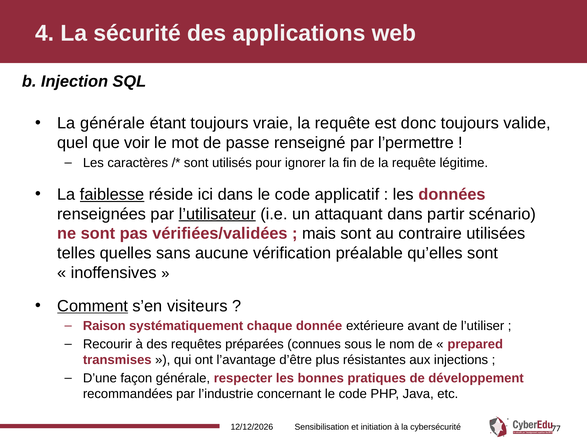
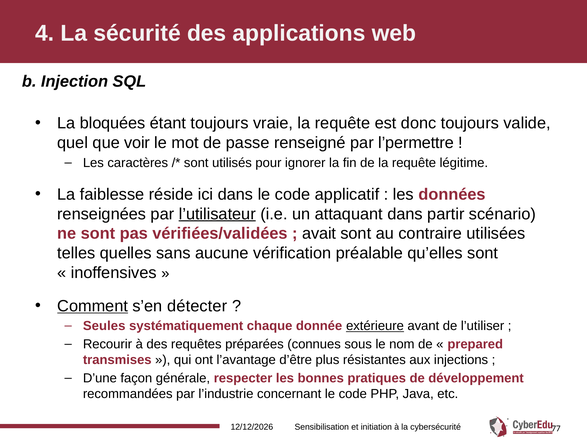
La générale: générale -> bloquées
faiblesse underline: present -> none
mais: mais -> avait
visiteurs: visiteurs -> détecter
Raison: Raison -> Seules
extérieure underline: none -> present
